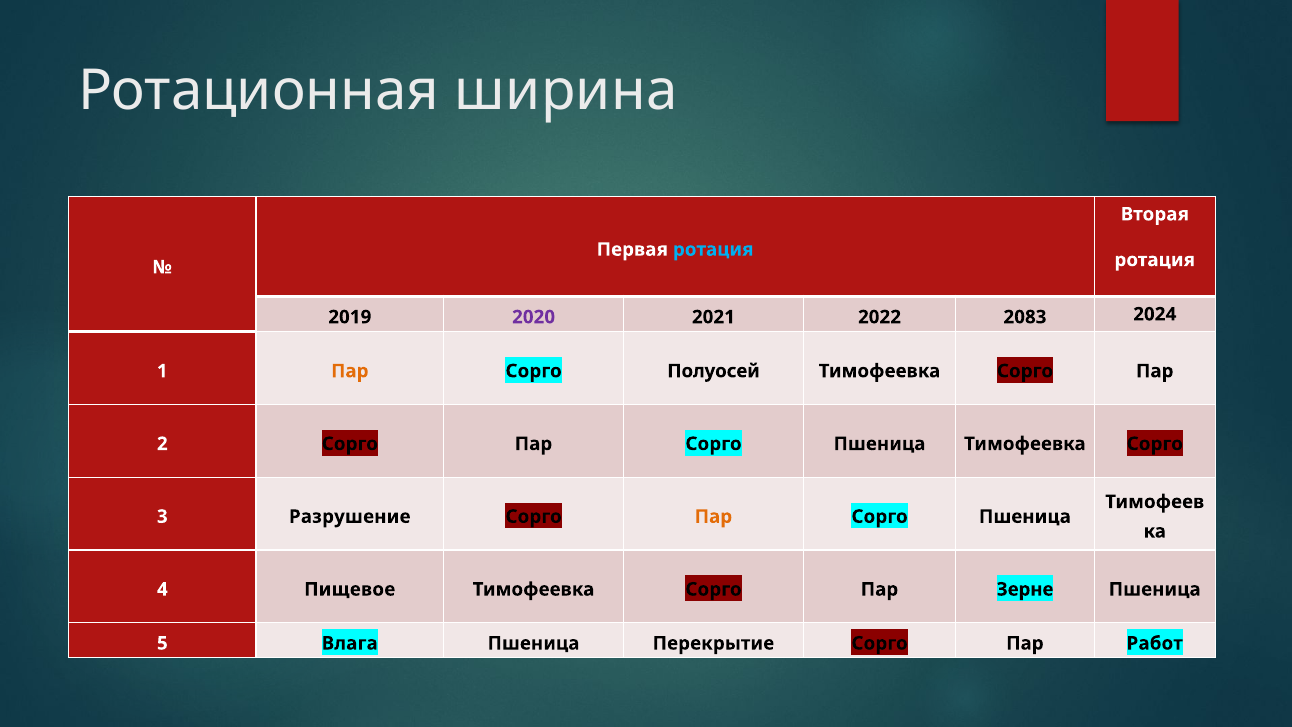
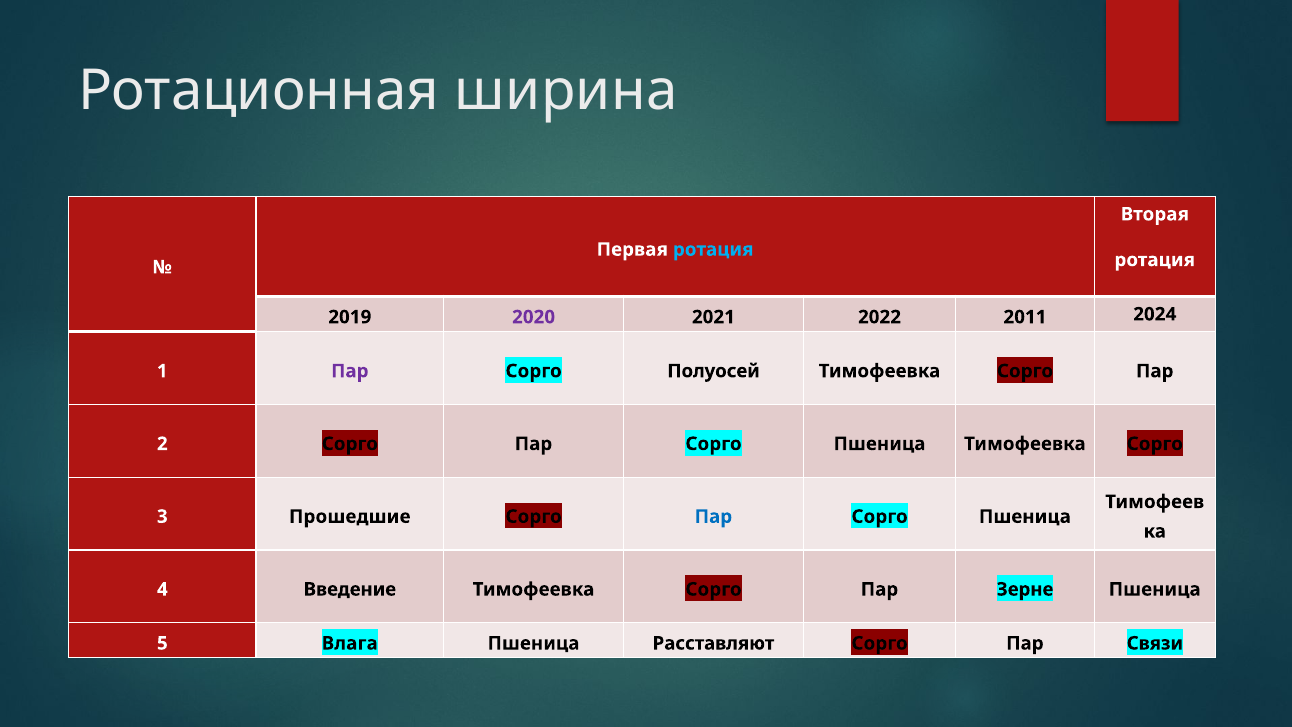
2083: 2083 -> 2011
Пар at (350, 371) colour: orange -> purple
Разрушение: Разрушение -> Прошедшие
Пар at (713, 516) colour: orange -> blue
Пищевое: Пищевое -> Введение
Перекрытие: Перекрытие -> Расставляют
Работ: Работ -> Связи
